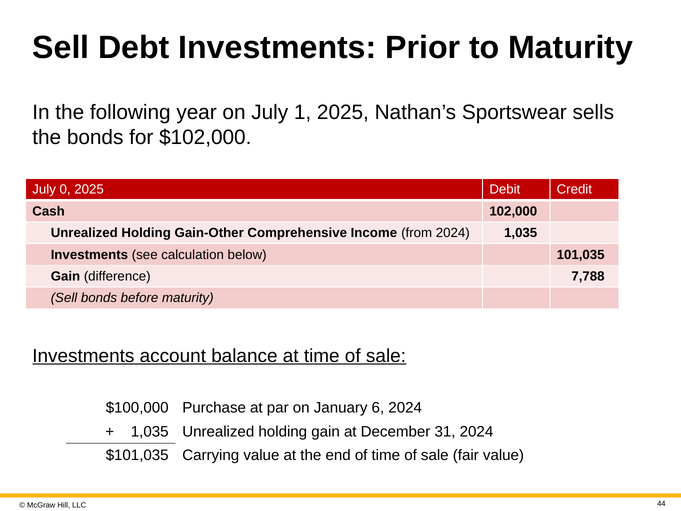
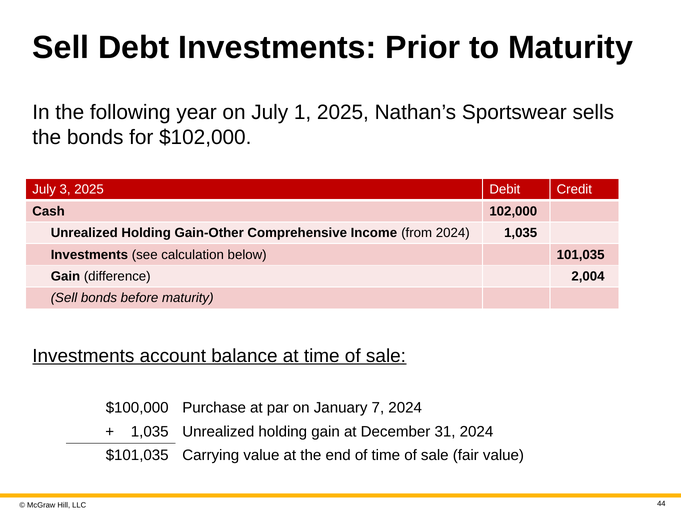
0: 0 -> 3
7,788: 7,788 -> 2,004
6: 6 -> 7
